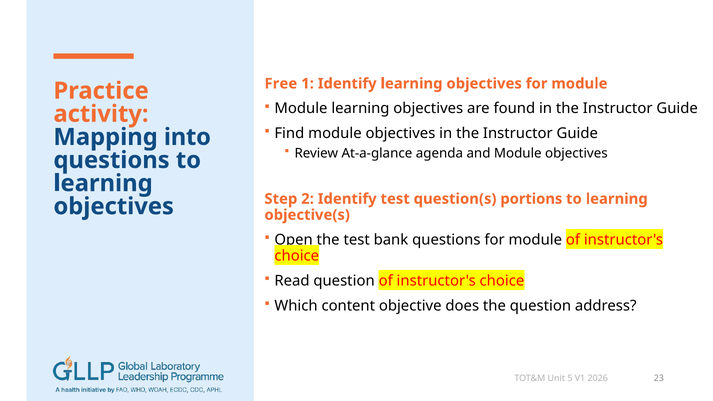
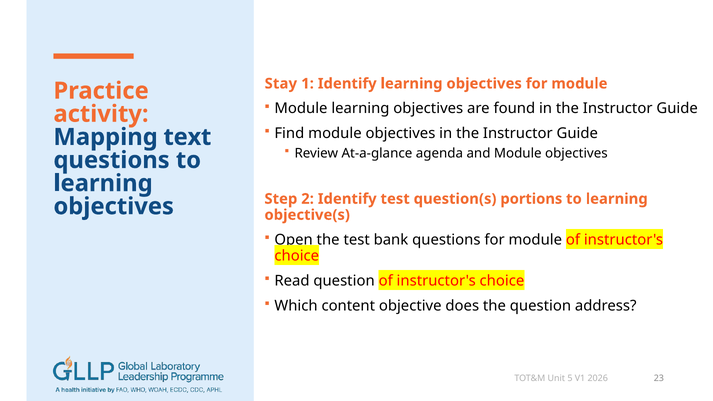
Free: Free -> Stay
into: into -> text
